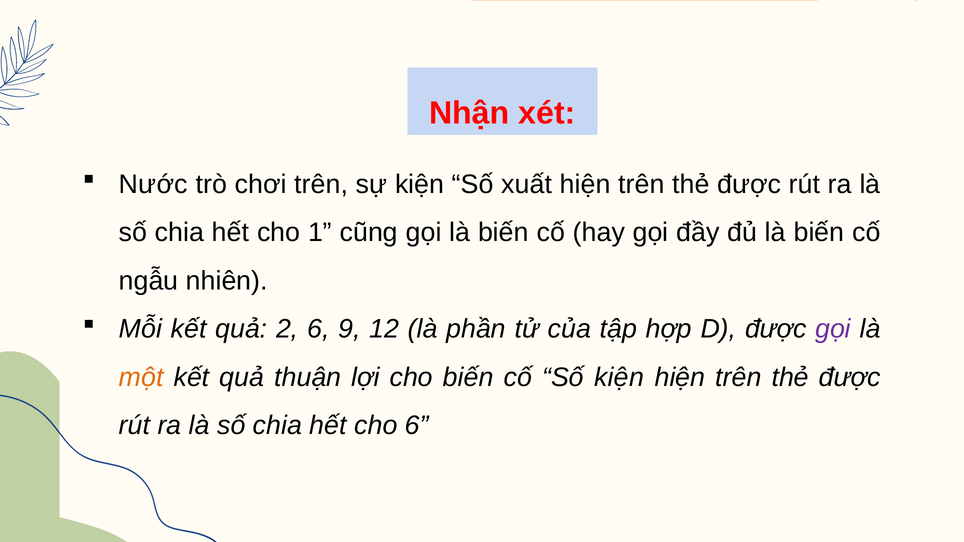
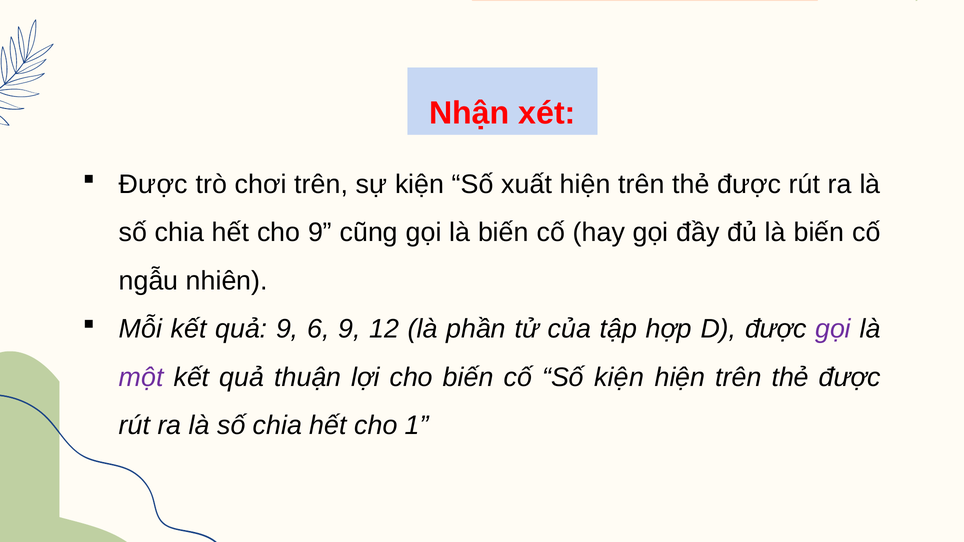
Nước at (153, 185): Nước -> Được
cho 1: 1 -> 9
quả 2: 2 -> 9
một colour: orange -> purple
cho 6: 6 -> 1
